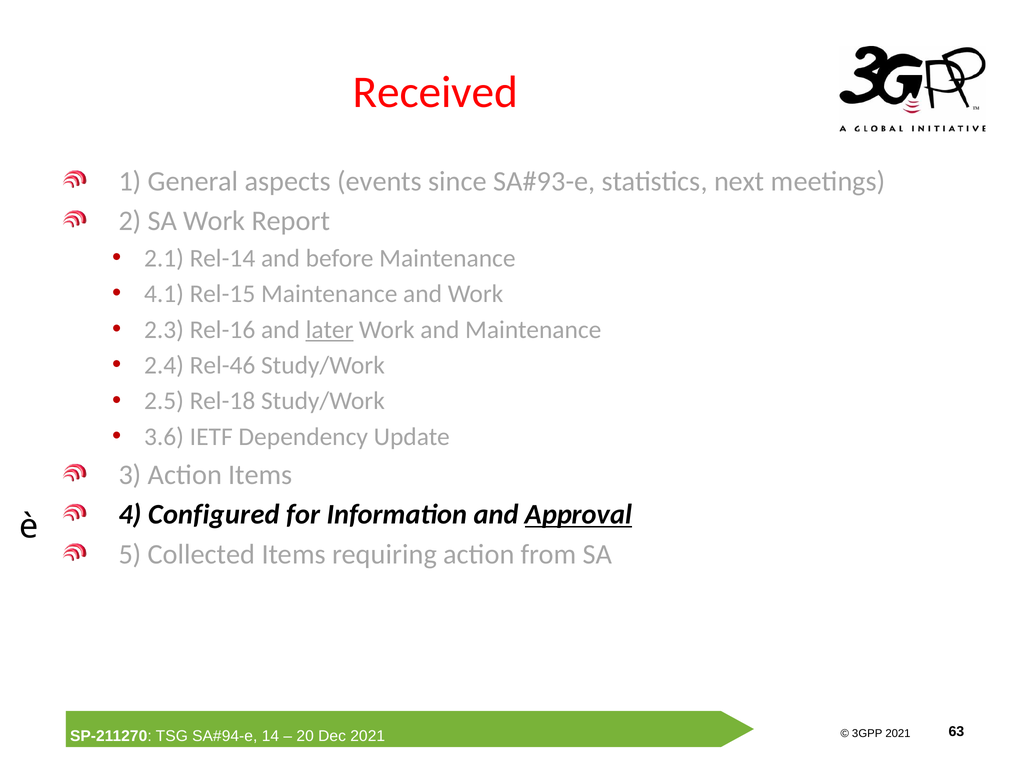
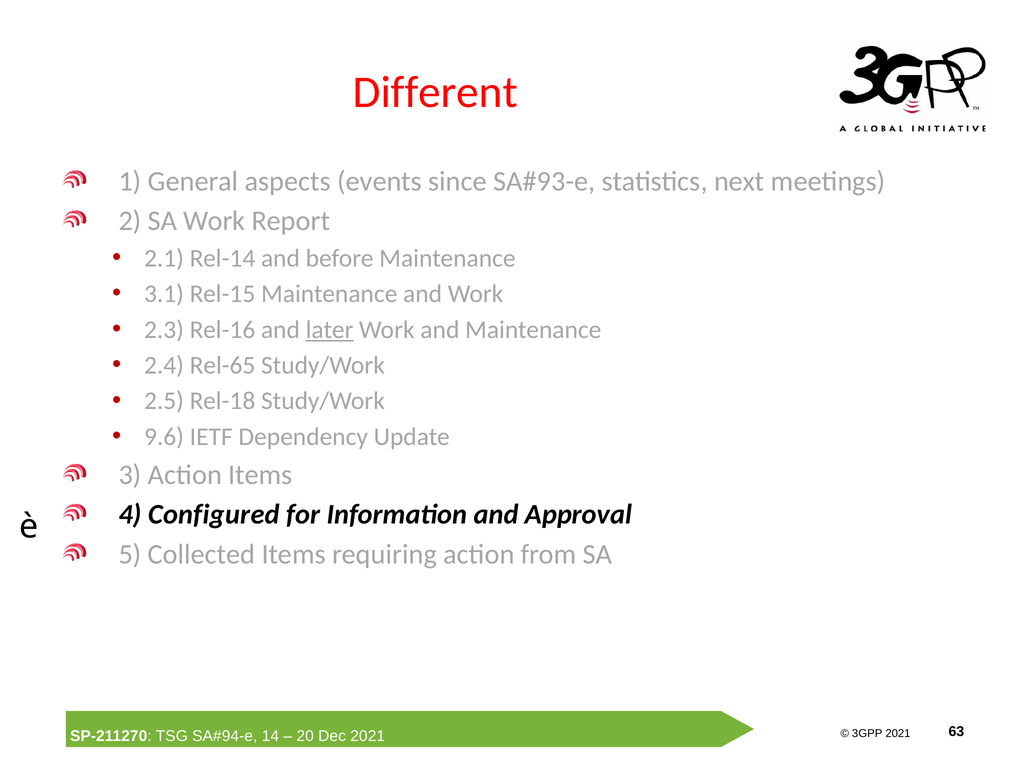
Received: Received -> Different
4.1: 4.1 -> 3.1
Rel-46: Rel-46 -> Rel-65
3.6: 3.6 -> 9.6
Approval underline: present -> none
